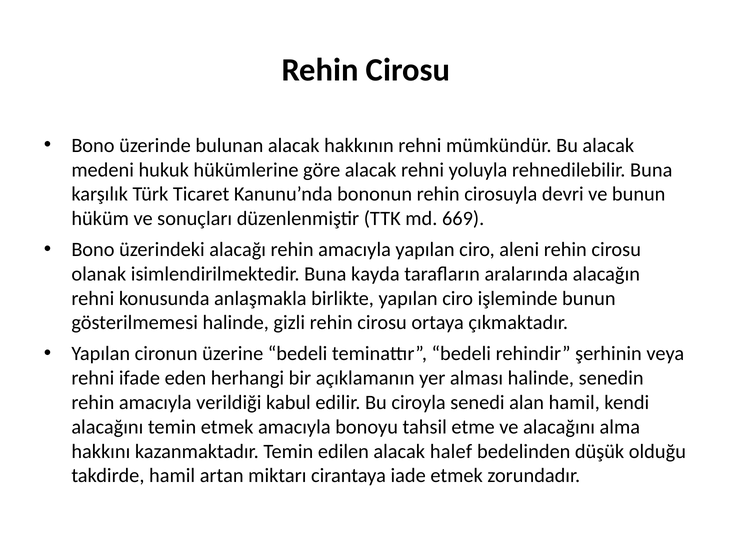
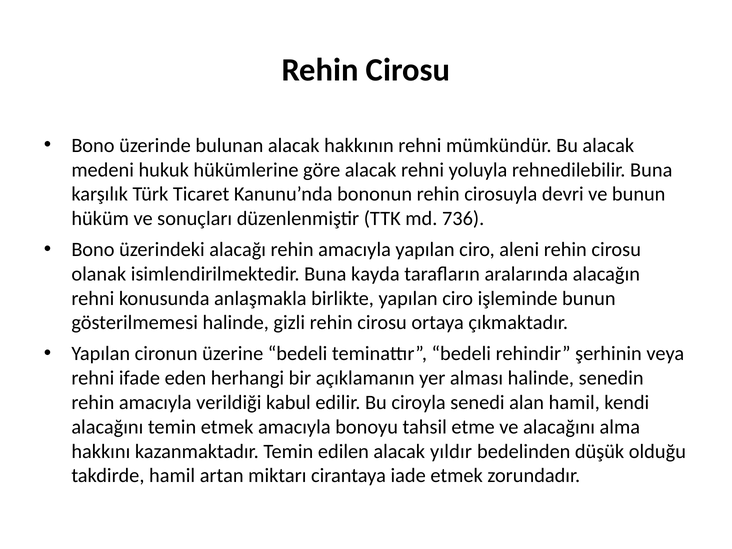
669: 669 -> 736
halef: halef -> yıldır
